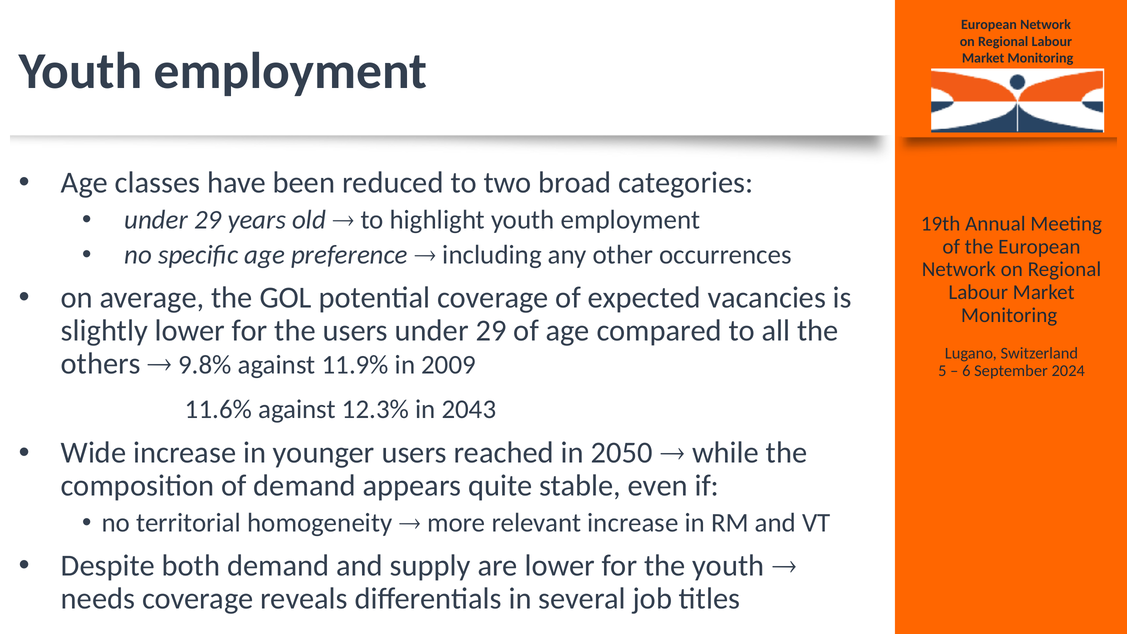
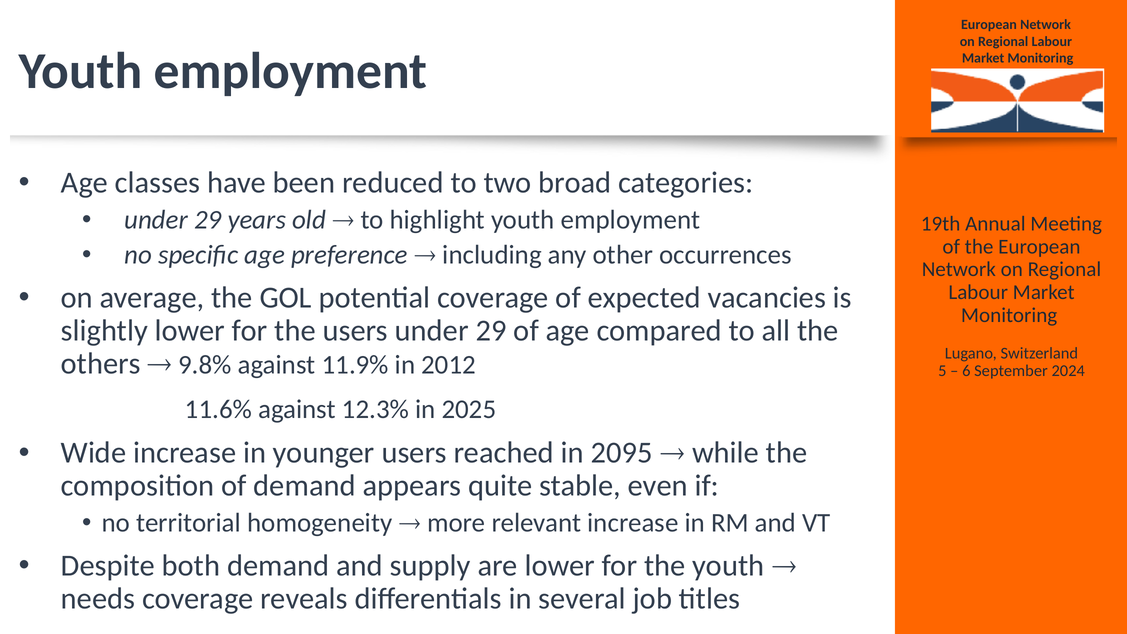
2009: 2009 -> 2012
2043: 2043 -> 2025
2050: 2050 -> 2095
